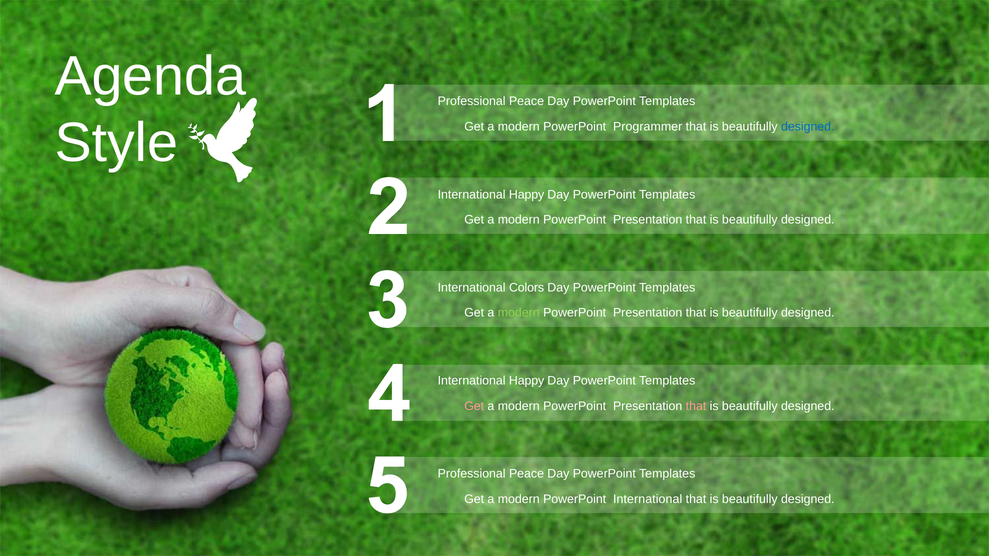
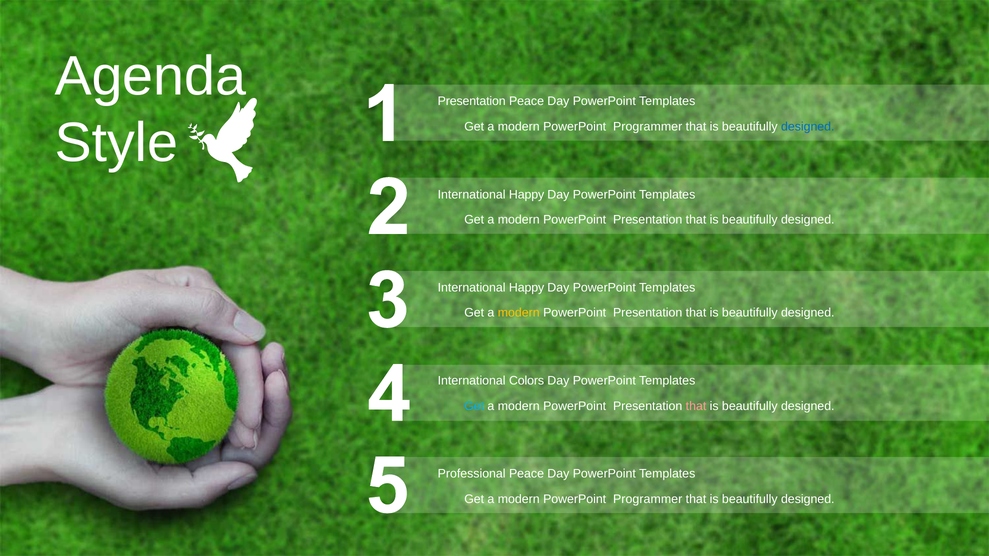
Professional at (472, 101): Professional -> Presentation
Colors at (527, 288): Colors -> Happy
modern at (519, 313) colour: light green -> yellow
Happy at (527, 381): Happy -> Colors
Get at (474, 406) colour: pink -> light blue
International at (648, 499): International -> Programmer
